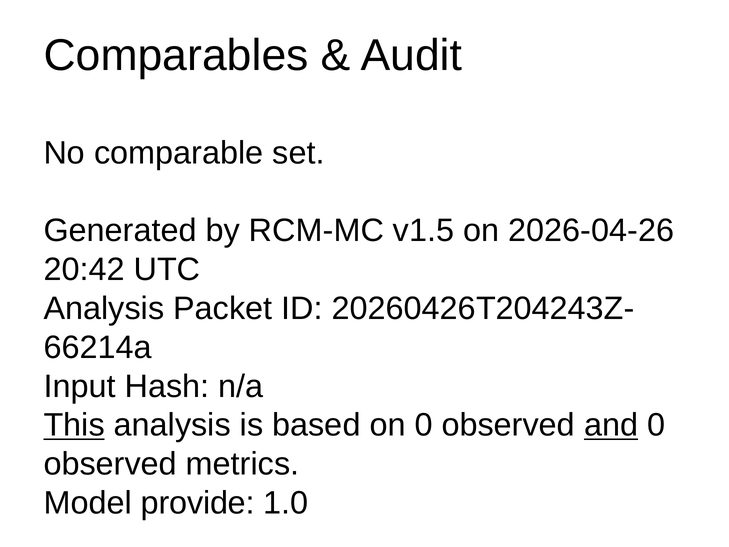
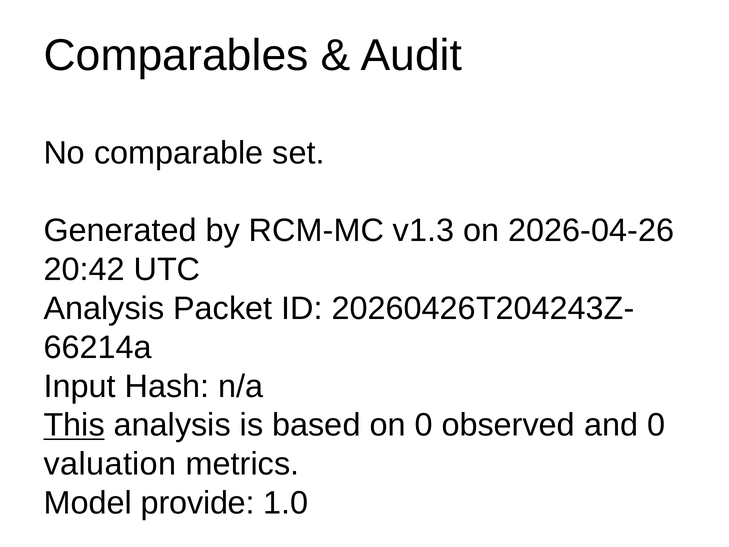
v1.5: v1.5 -> v1.3
and underline: present -> none
observed at (110, 464): observed -> valuation
